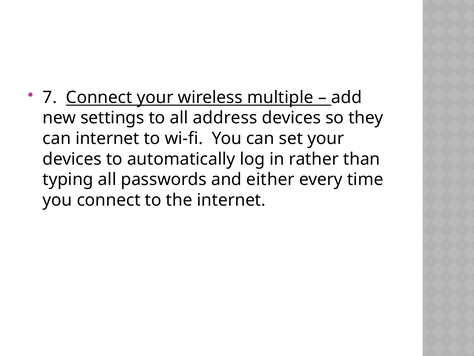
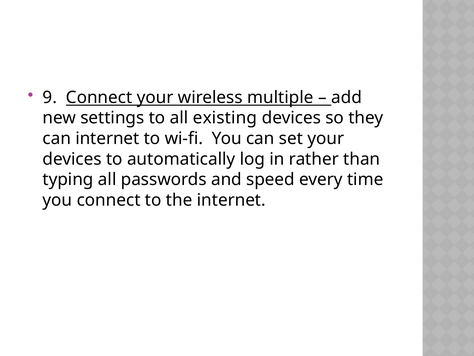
7: 7 -> 9
address: address -> existing
either: either -> speed
